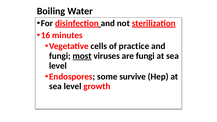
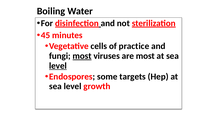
16: 16 -> 45
are fungi: fungi -> most
level at (58, 66) underline: none -> present
survive: survive -> targets
